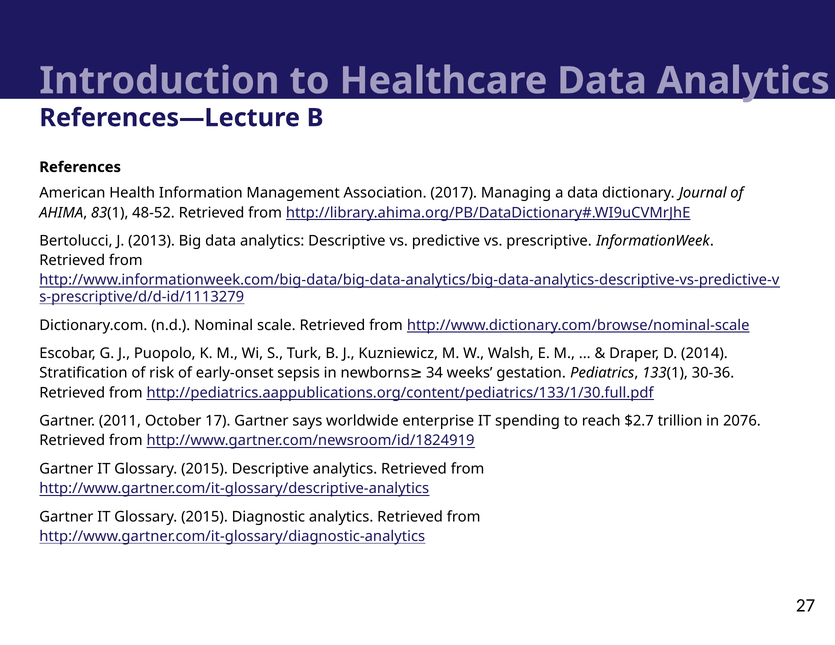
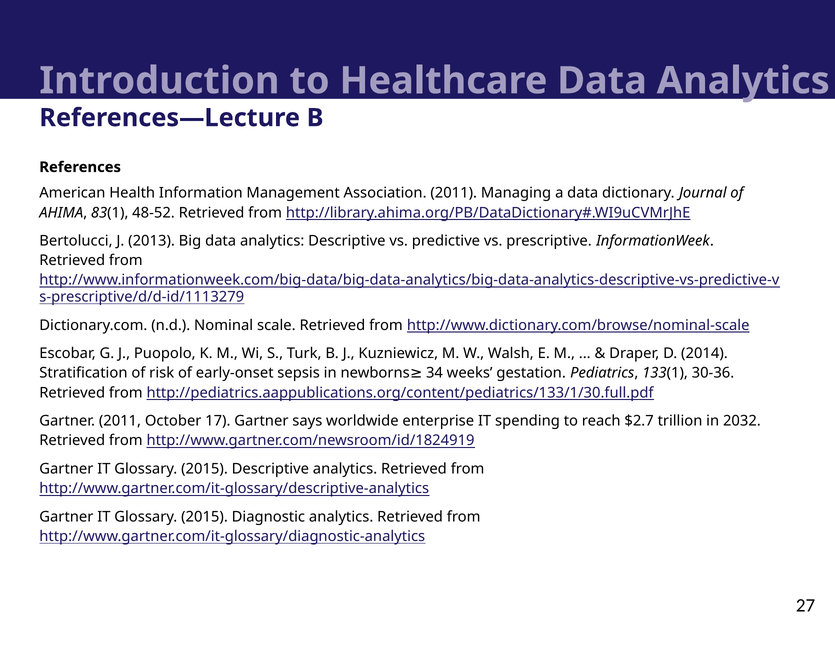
Association 2017: 2017 -> 2011
2076: 2076 -> 2032
